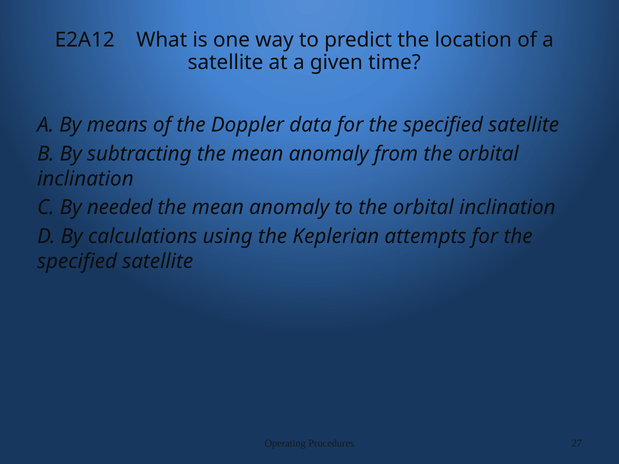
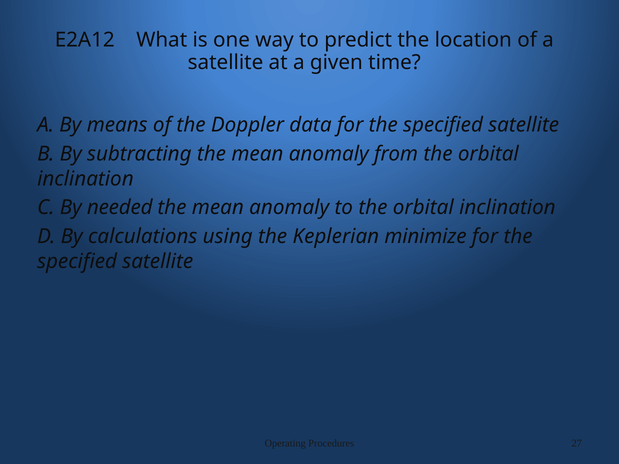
attempts: attempts -> minimize
